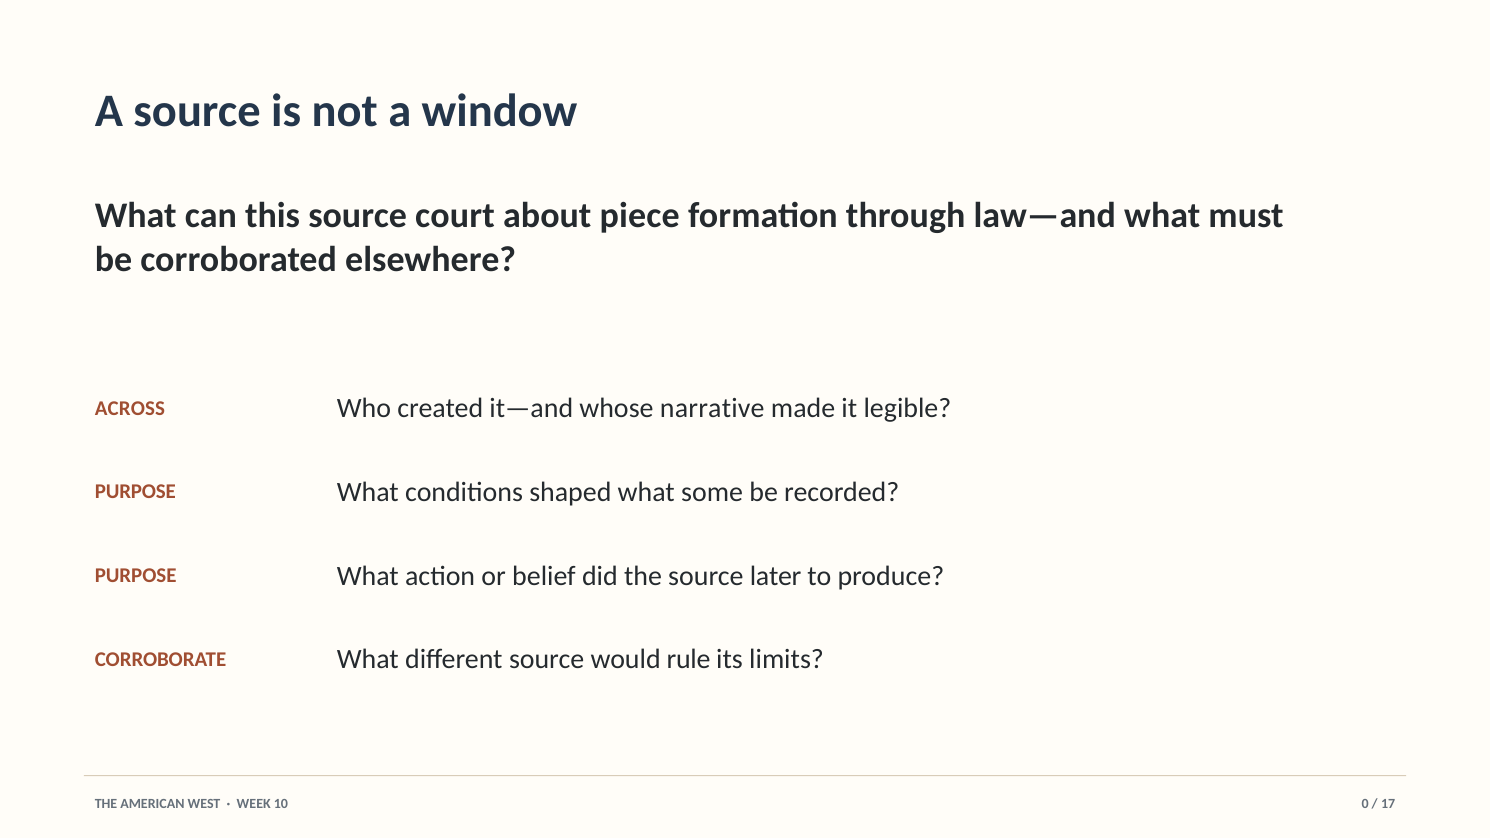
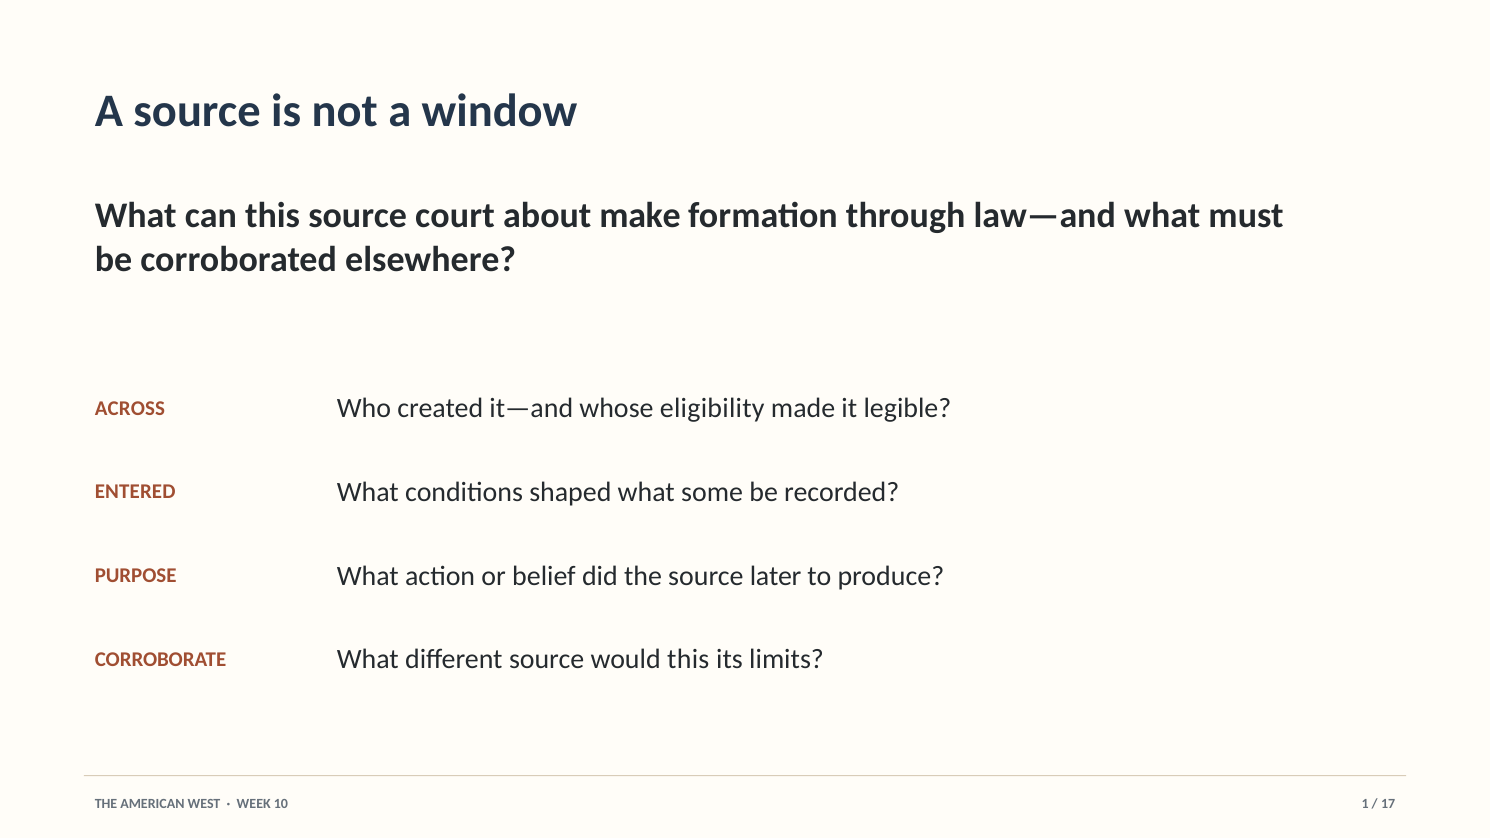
piece: piece -> make
narrative: narrative -> eligibility
PURPOSE at (135, 492): PURPOSE -> ENTERED
would rule: rule -> this
0: 0 -> 1
